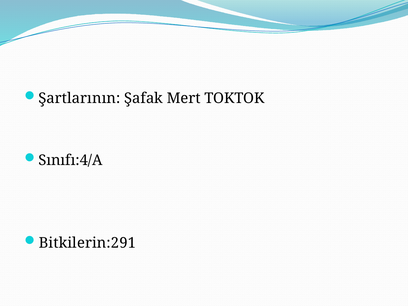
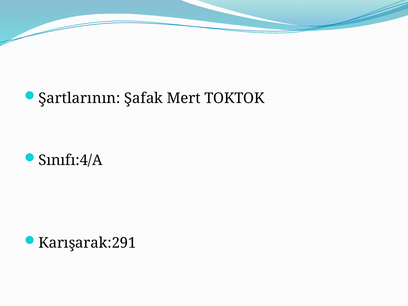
Bitkilerin:291: Bitkilerin:291 -> Karışarak:291
